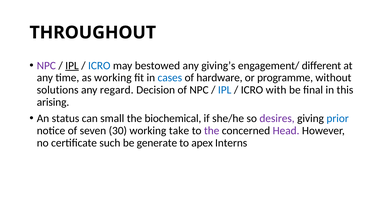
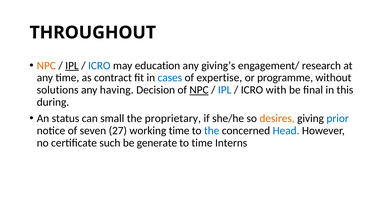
NPC at (46, 65) colour: purple -> orange
bestowed: bestowed -> education
different: different -> research
as working: working -> contract
hardware: hardware -> expertise
regard: regard -> having
NPC at (199, 90) underline: none -> present
arising: arising -> during
biochemical: biochemical -> proprietary
desires colour: purple -> orange
30: 30 -> 27
working take: take -> time
the at (212, 130) colour: purple -> blue
Head colour: purple -> blue
to apex: apex -> time
